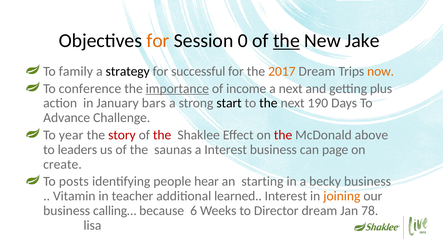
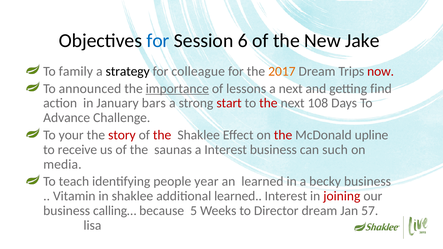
for at (158, 41) colour: orange -> blue
0: 0 -> 6
the at (286, 41) underline: present -> none
successful: successful -> colleague
now colour: orange -> red
conference: conference -> announced
income: income -> lessons
plus: plus -> find
start colour: black -> red
the at (268, 103) colour: black -> red
190: 190 -> 108
year: year -> your
above: above -> upline
leaders: leaders -> receive
page: page -> such
create: create -> media
posts: posts -> teach
hear: hear -> year
an starting: starting -> learned
in teacher: teacher -> shaklee
joining colour: orange -> red
6: 6 -> 5
78: 78 -> 57
